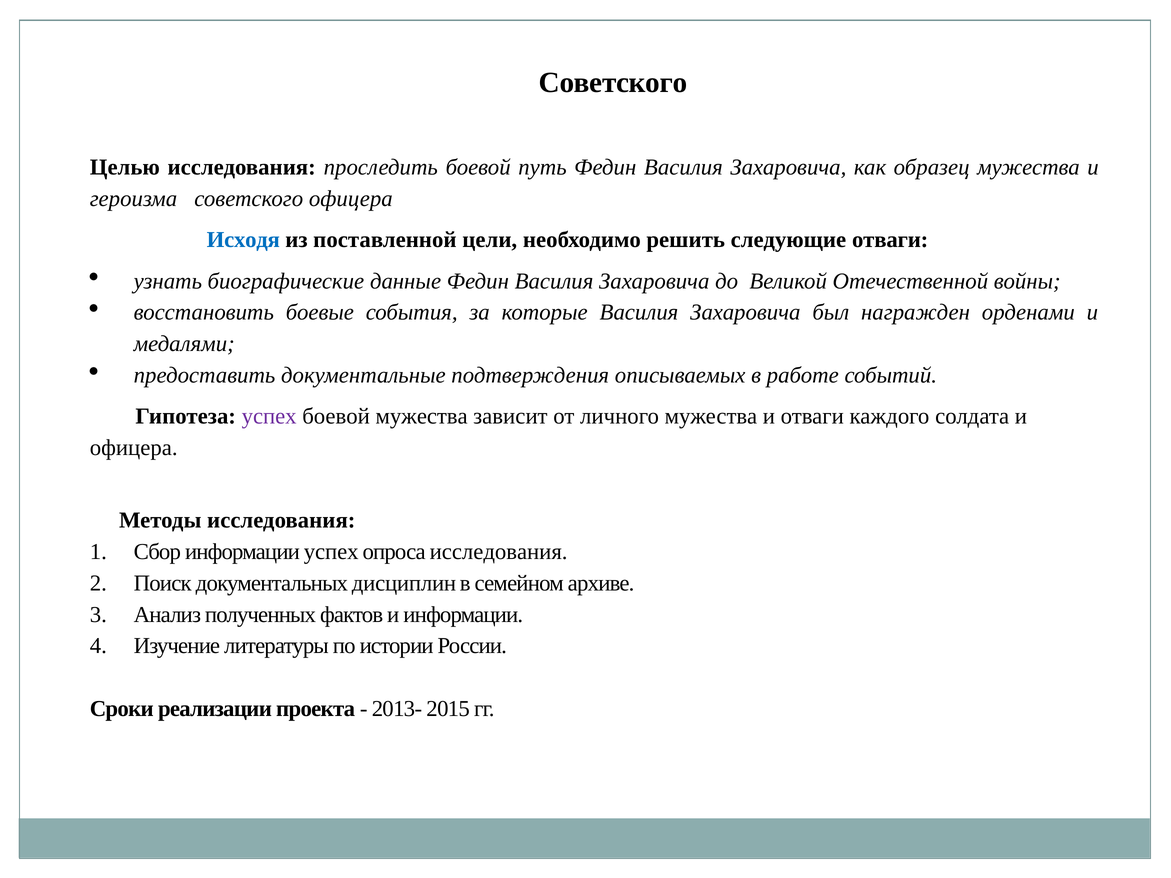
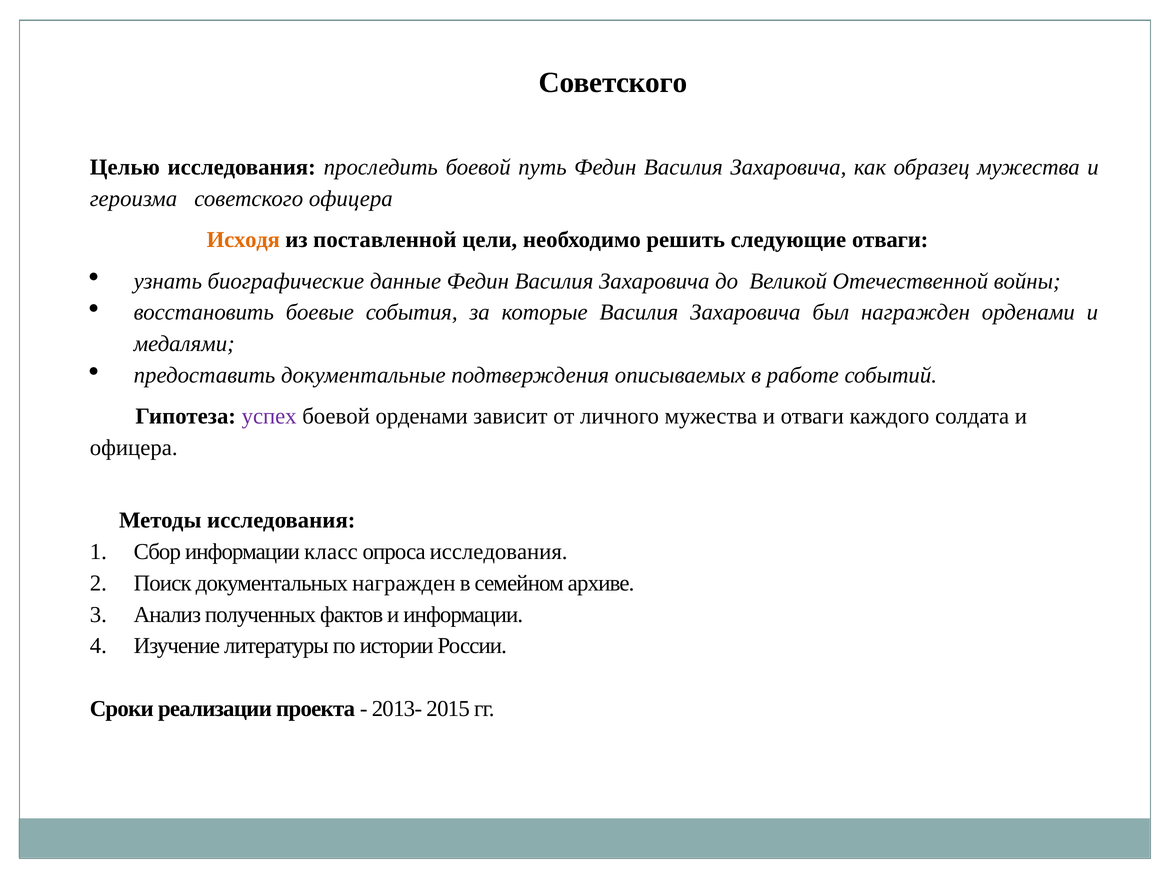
Исходя colour: blue -> orange
боевой мужества: мужества -> орденами
информации успех: успех -> класс
документальных дисциплин: дисциплин -> награжден
